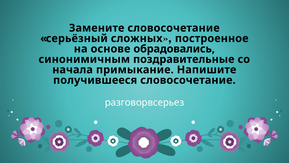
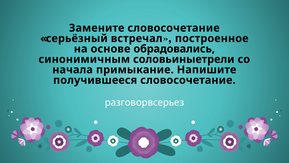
сложных: сложных -> встречал
поздравительные: поздравительные -> соловьиныетрели
